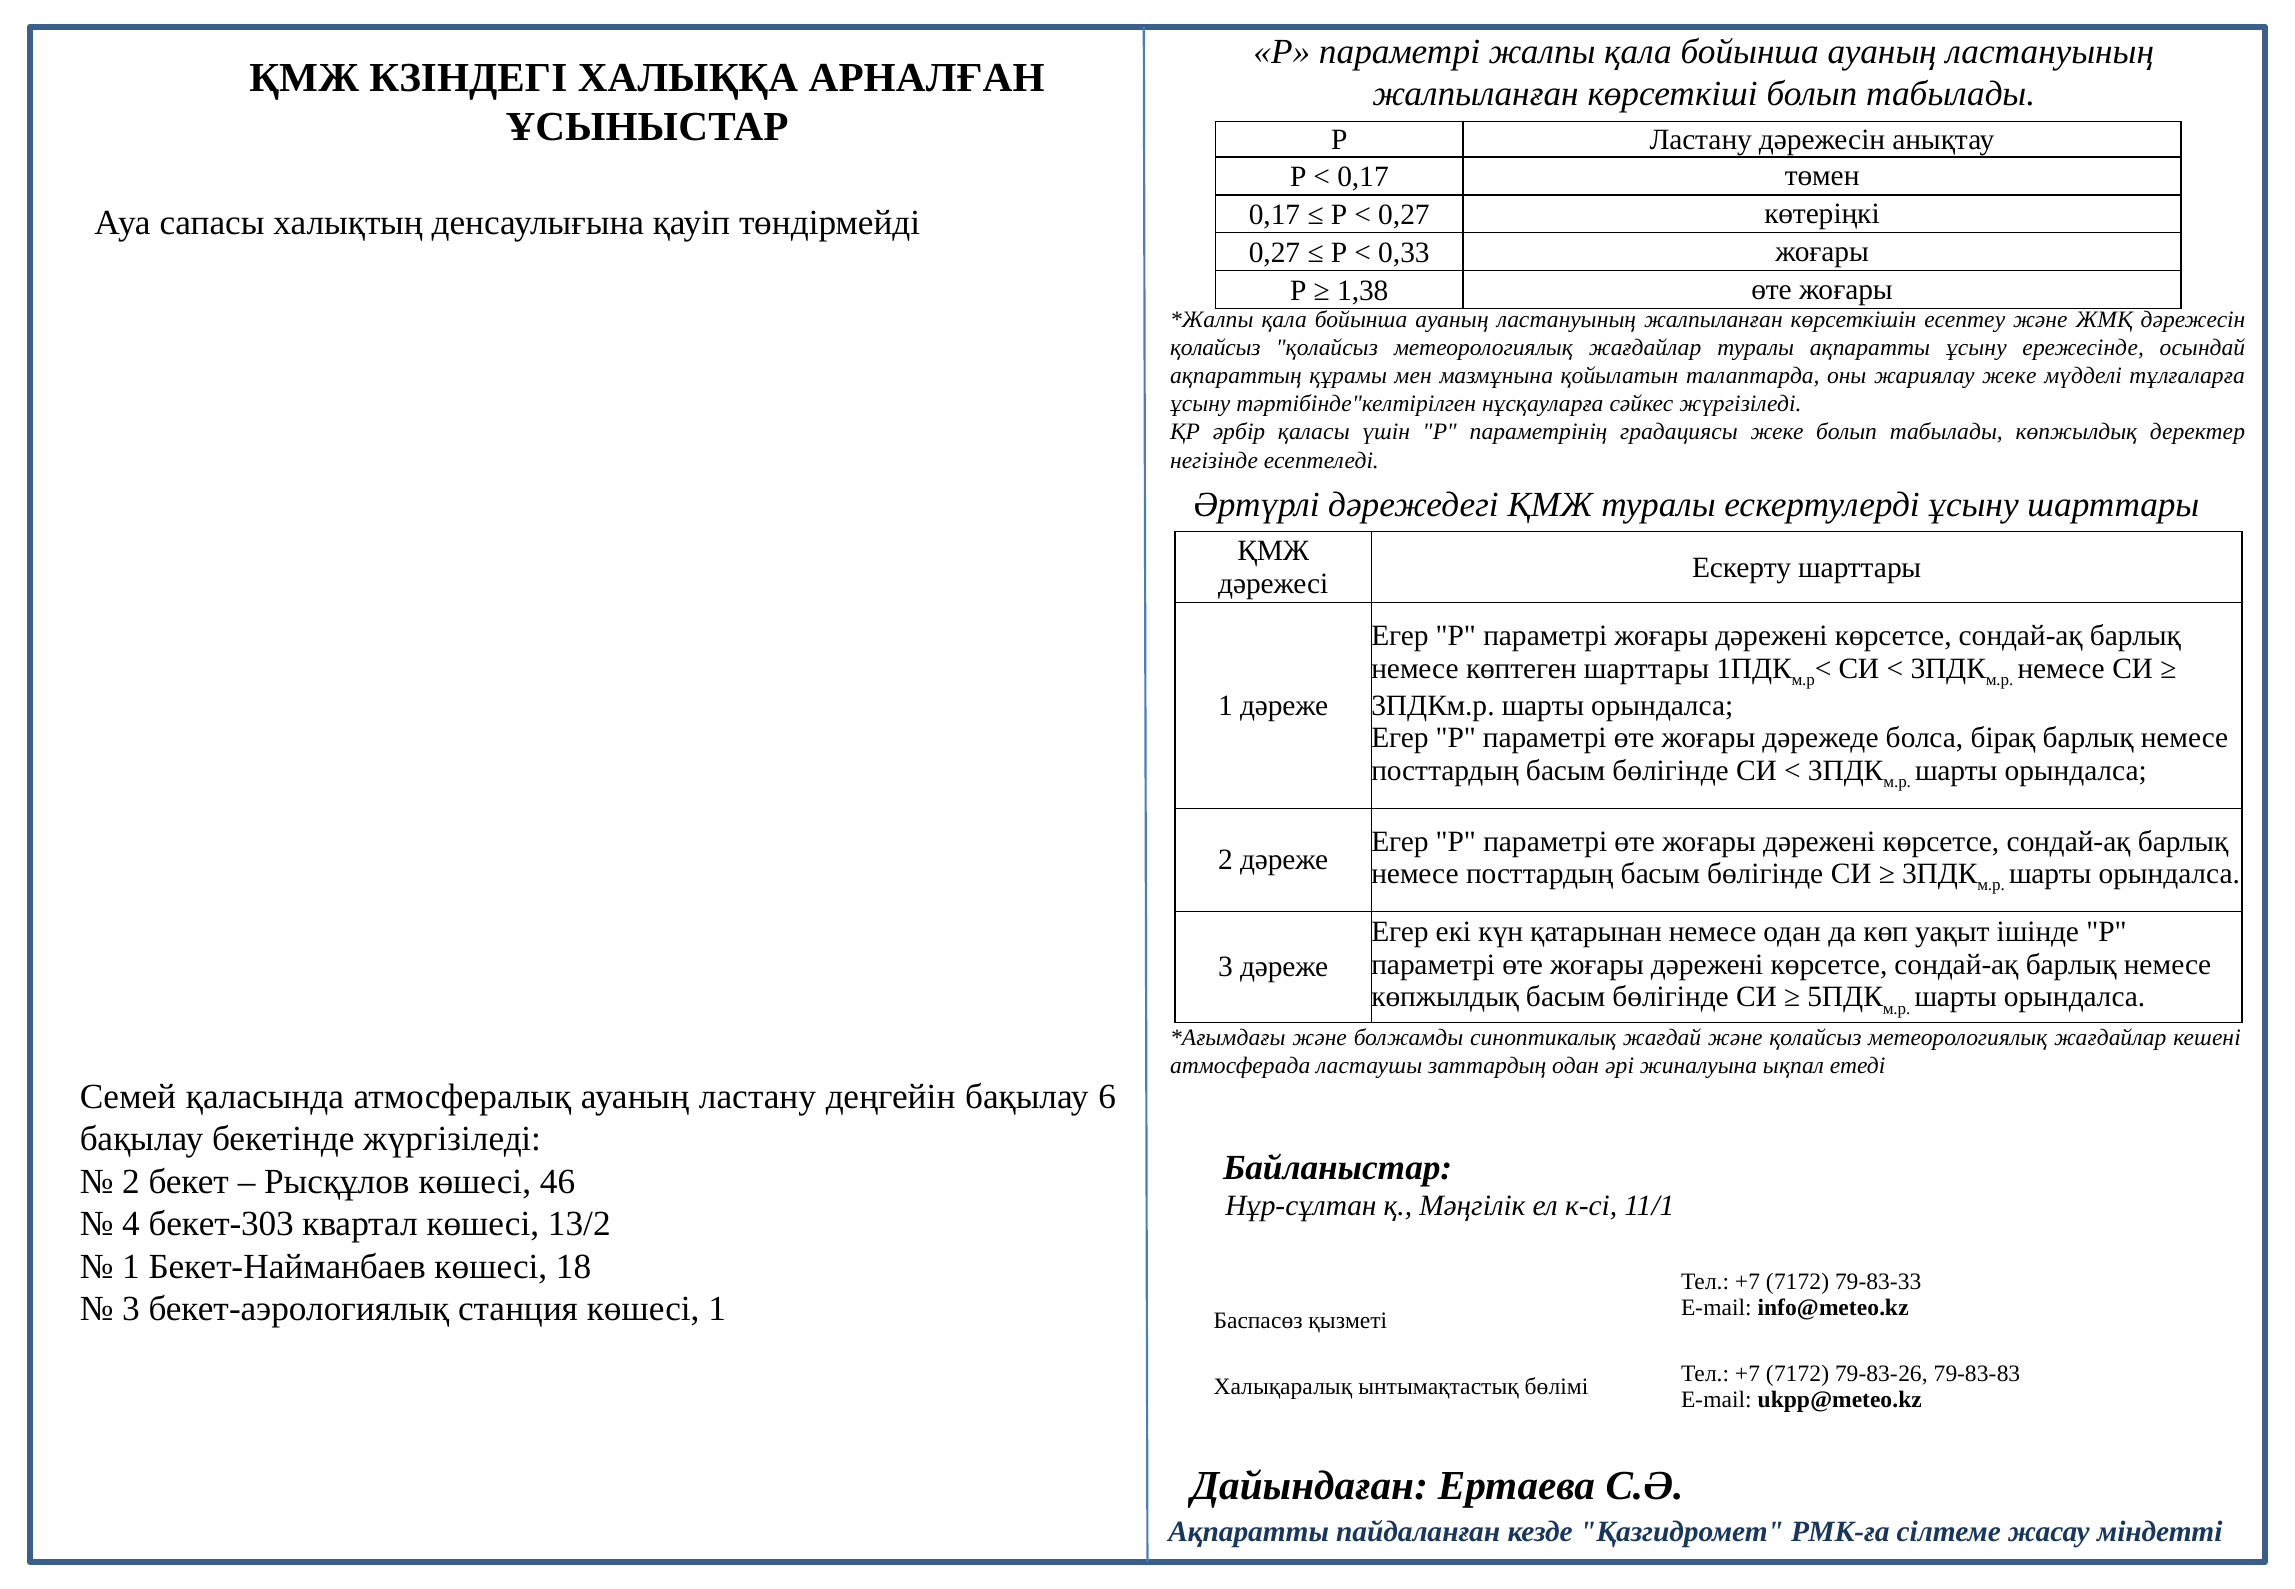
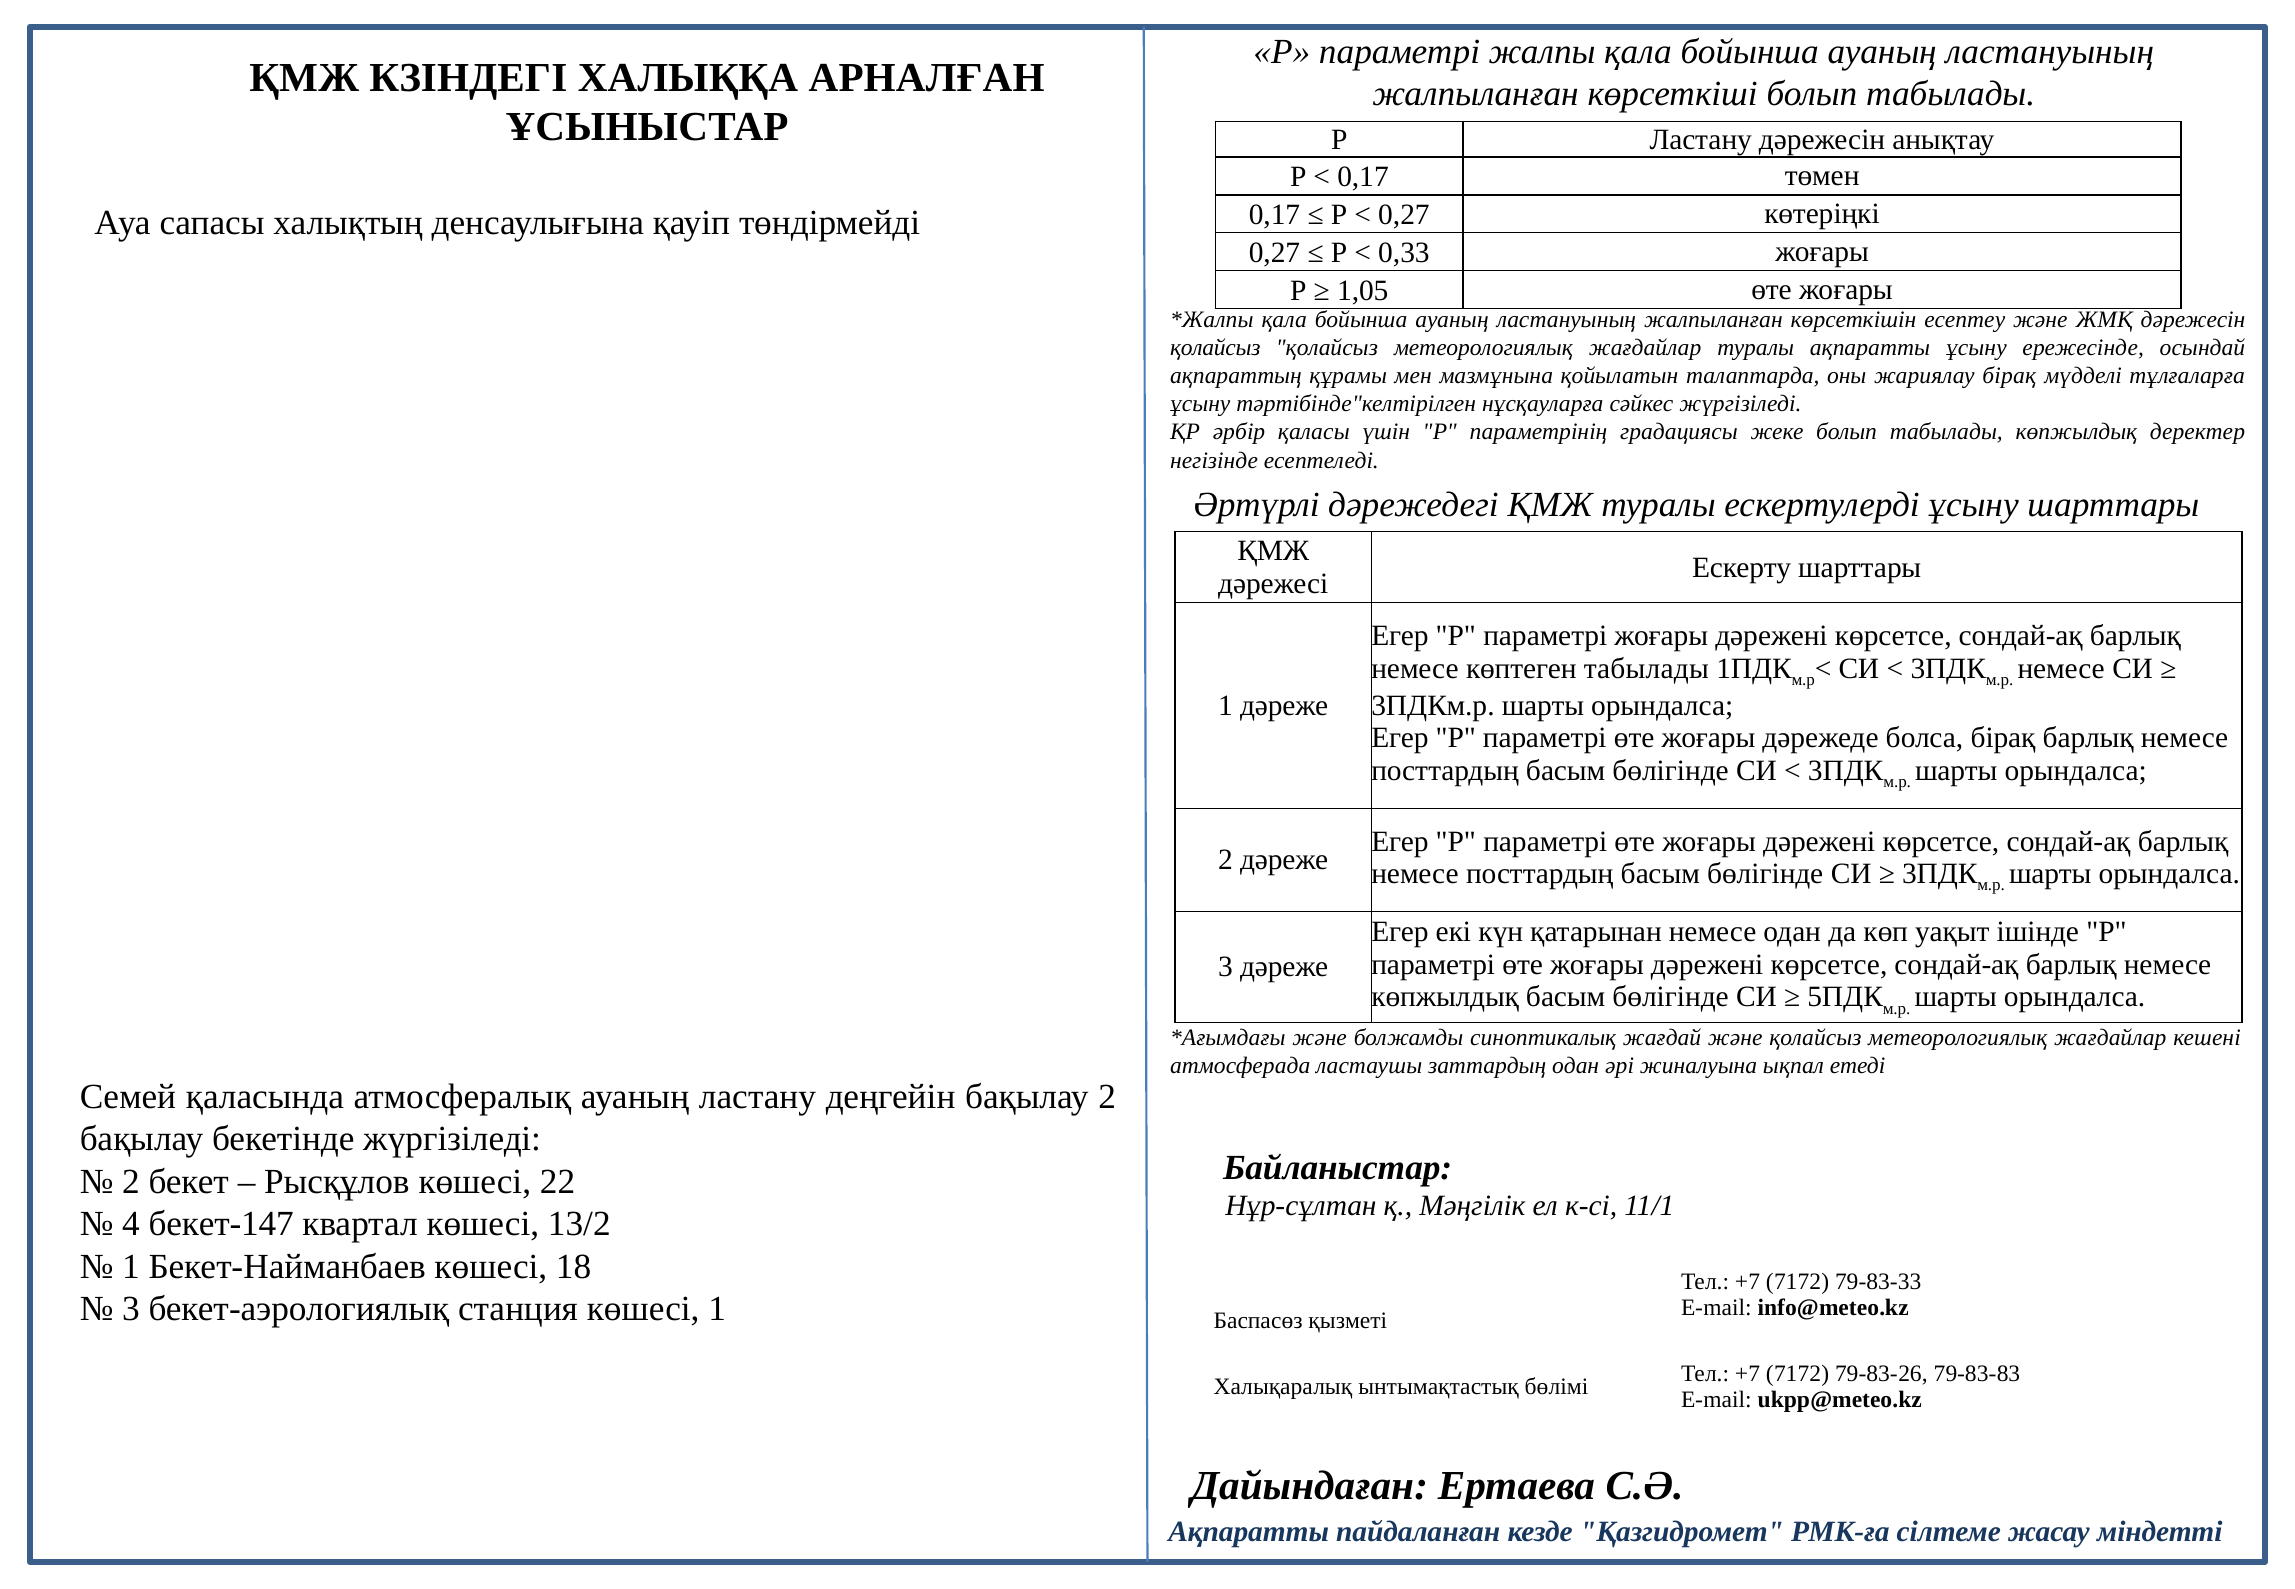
1,38: 1,38 -> 1,05
жариялау жеке: жеке -> бірақ
көптеген шарттары: шарттары -> табылады
бақылау 6: 6 -> 2
46: 46 -> 22
бекет-303: бекет-303 -> бекет-147
